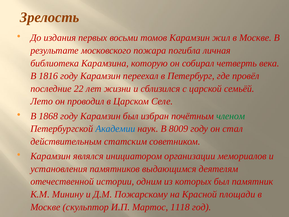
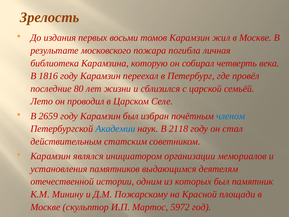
22: 22 -> 80
1868: 1868 -> 2659
членом colour: green -> blue
8009: 8009 -> 2118
1118: 1118 -> 5972
